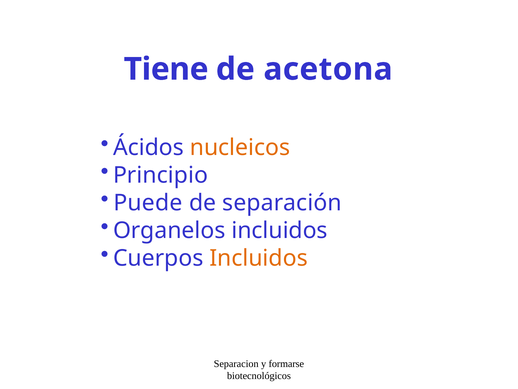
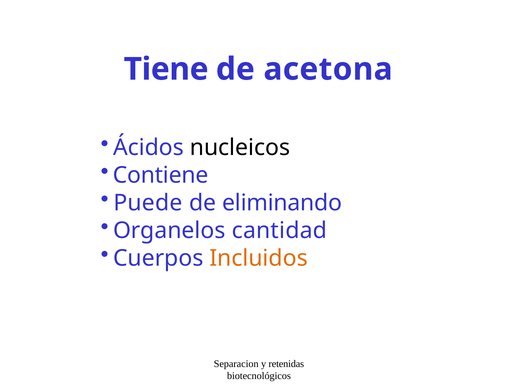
nucleicos colour: orange -> black
Principio: Principio -> Contiene
separación: separación -> eliminando
Organelos incluidos: incluidos -> cantidad
formarse: formarse -> retenidas
